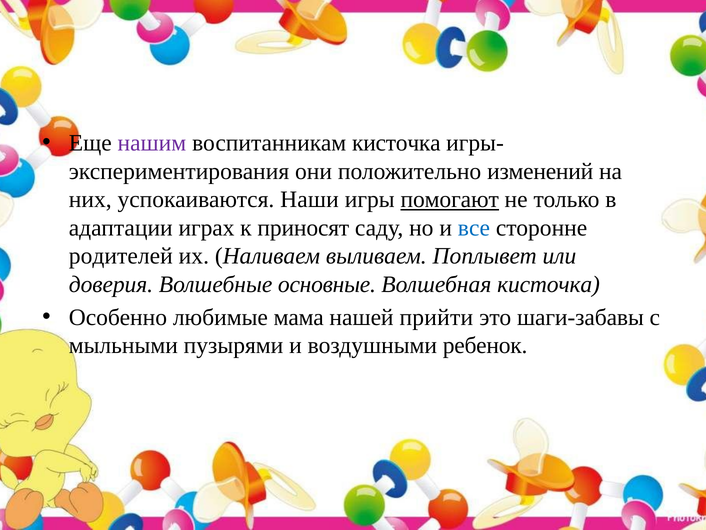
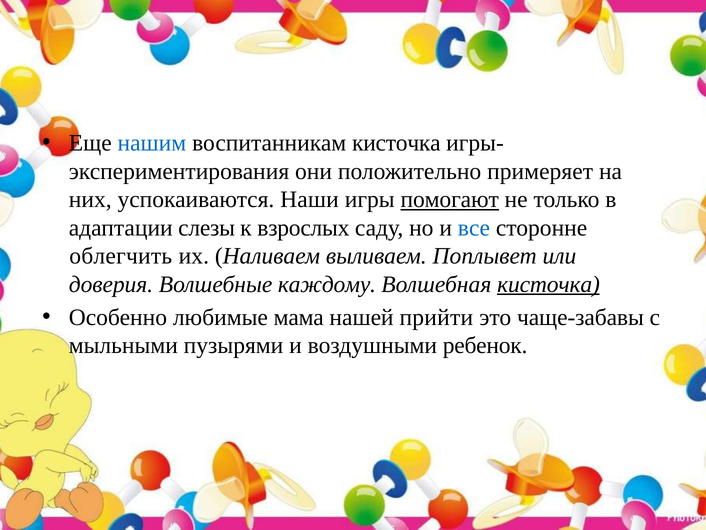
нашим colour: purple -> blue
изменений: изменений -> примеряет
играх: играх -> слезы
приносят: приносят -> взрослых
родителей: родителей -> облегчить
основные: основные -> каждому
кисточка at (549, 284) underline: none -> present
шаги-забавы: шаги-забавы -> чаще-забавы
